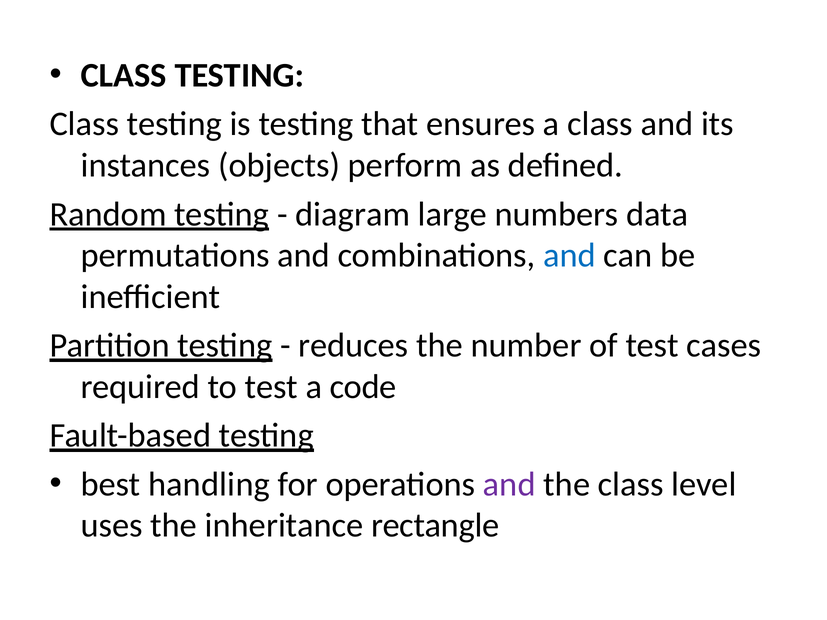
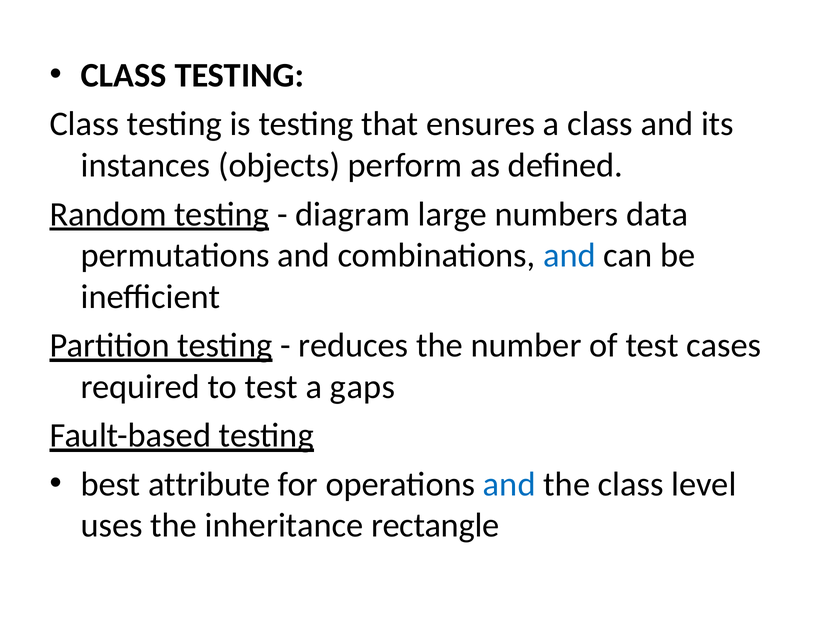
code: code -> gaps
handling: handling -> attribute
and at (509, 484) colour: purple -> blue
